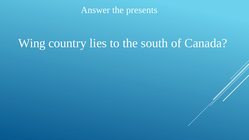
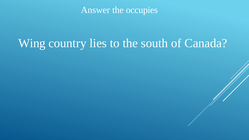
presents: presents -> occupies
